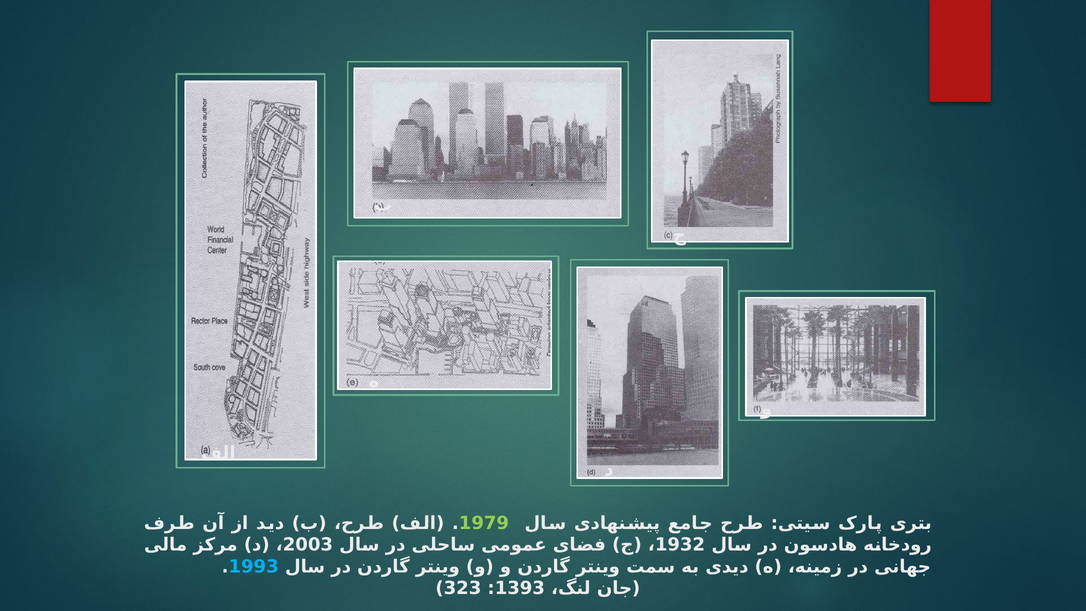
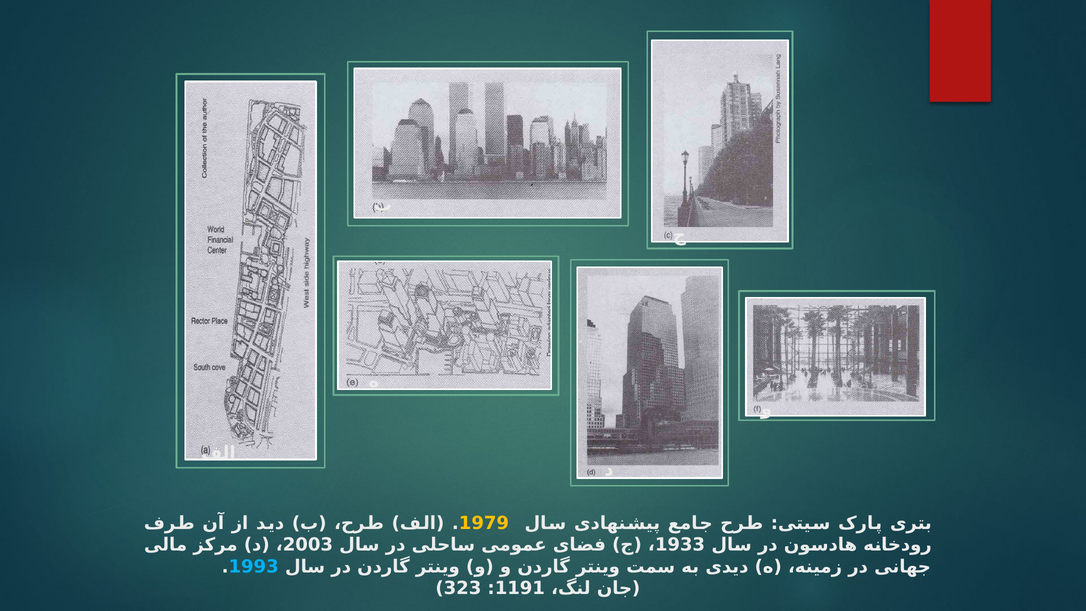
1979 colour: light green -> yellow
1932: 1932 -> 1933
1393: 1393 -> 1191
